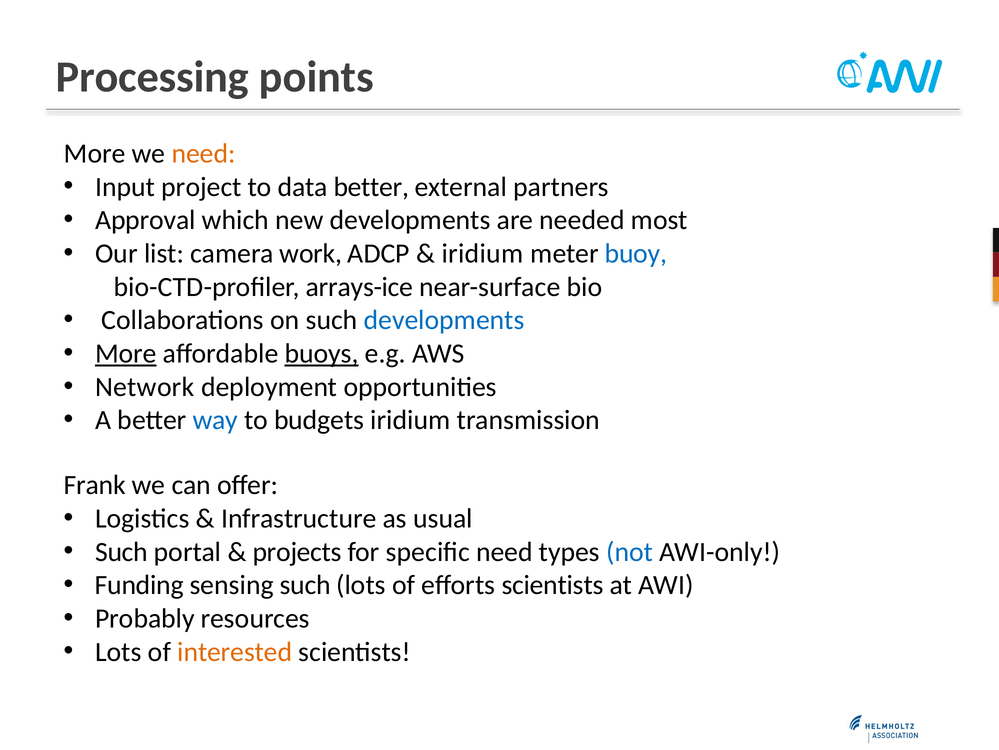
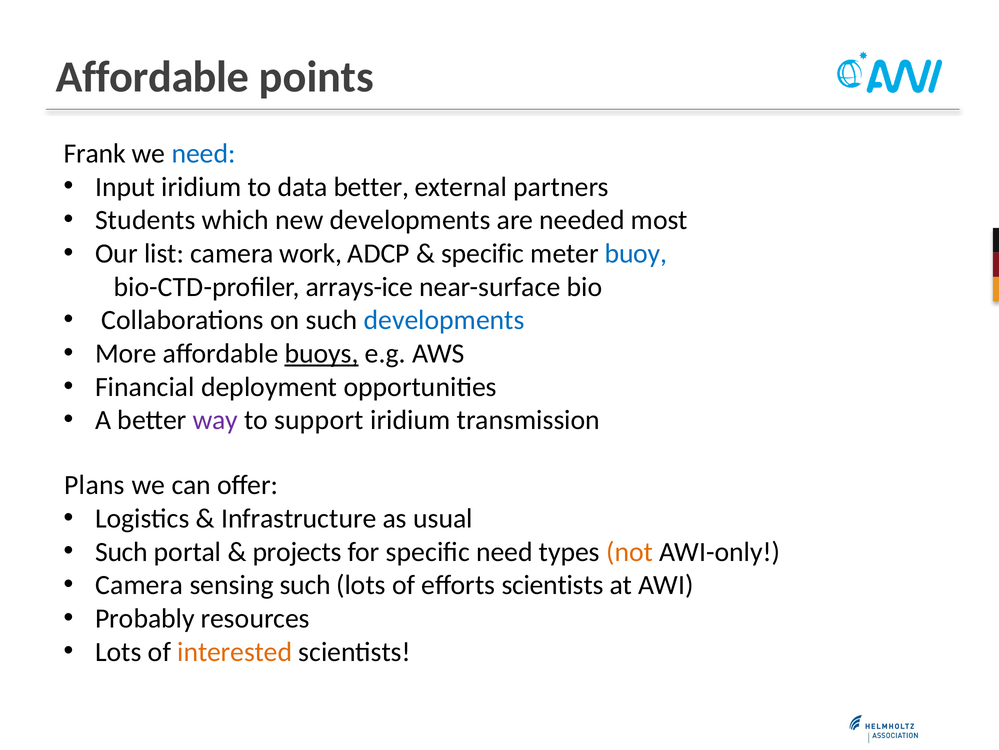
Processing at (152, 77): Processing -> Affordable
More at (95, 153): More -> Frank
need at (204, 153) colour: orange -> blue
Input project: project -> iridium
Approval: Approval -> Students
iridium at (483, 253): iridium -> specific
More at (126, 353) underline: present -> none
Network: Network -> Financial
way colour: blue -> purple
budgets: budgets -> support
Frank: Frank -> Plans
not colour: blue -> orange
Funding at (139, 585): Funding -> Camera
